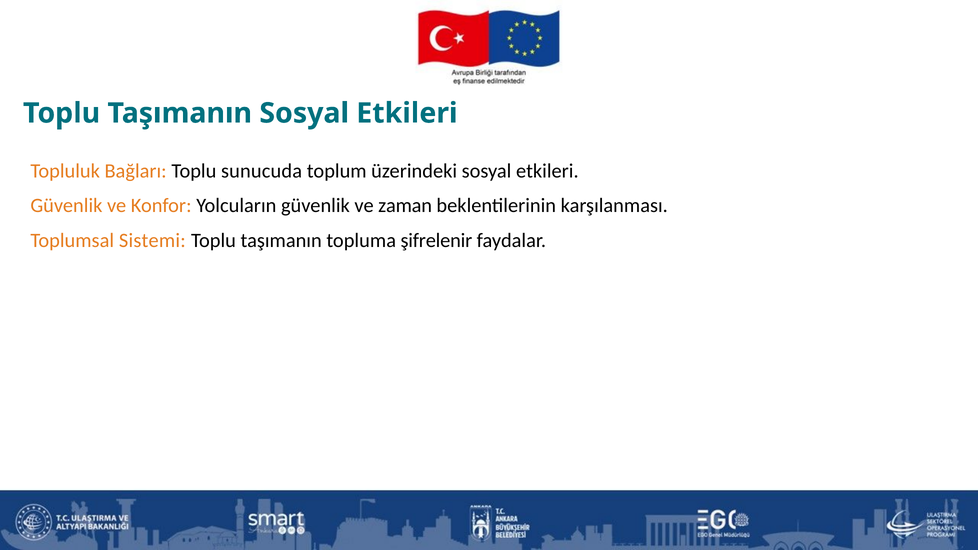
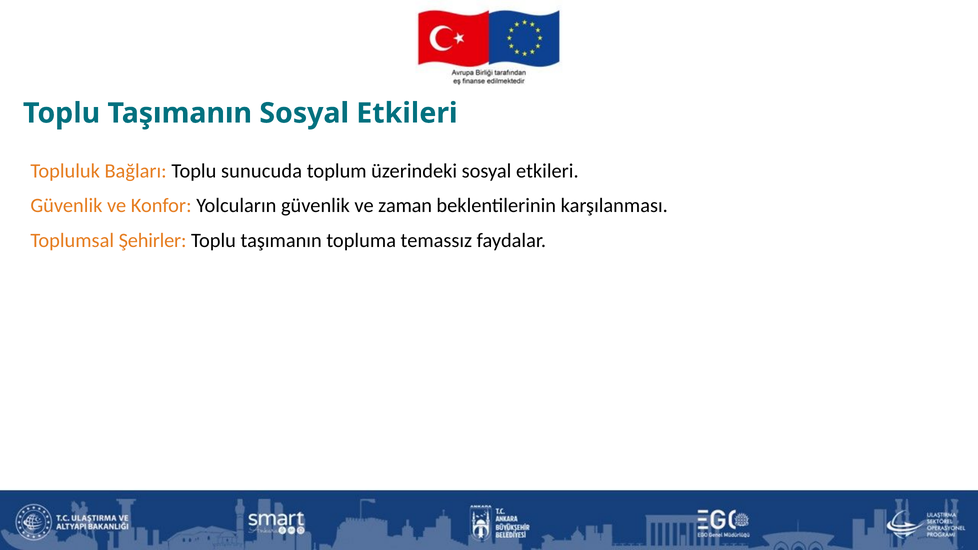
Sistemi: Sistemi -> Şehirler
şifrelenir: şifrelenir -> temassız
